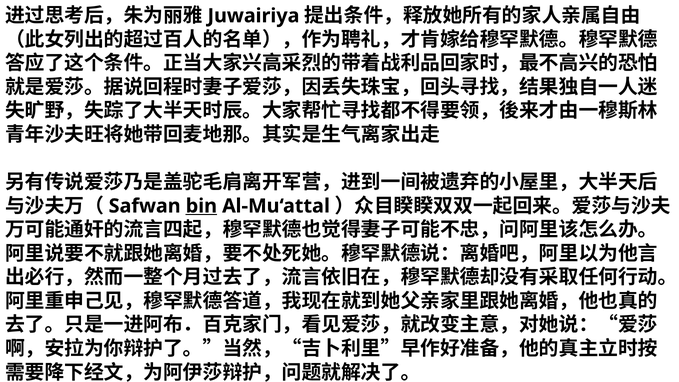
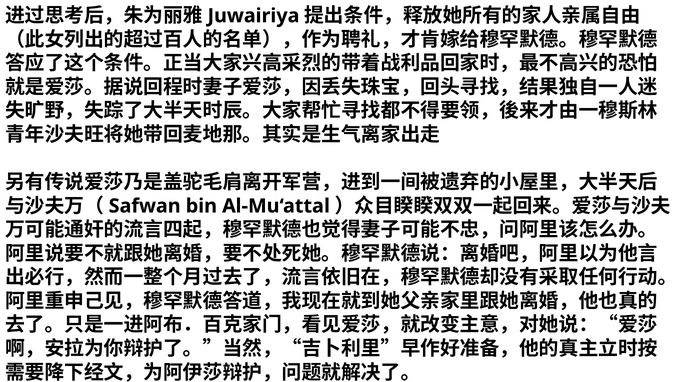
bin underline: present -> none
